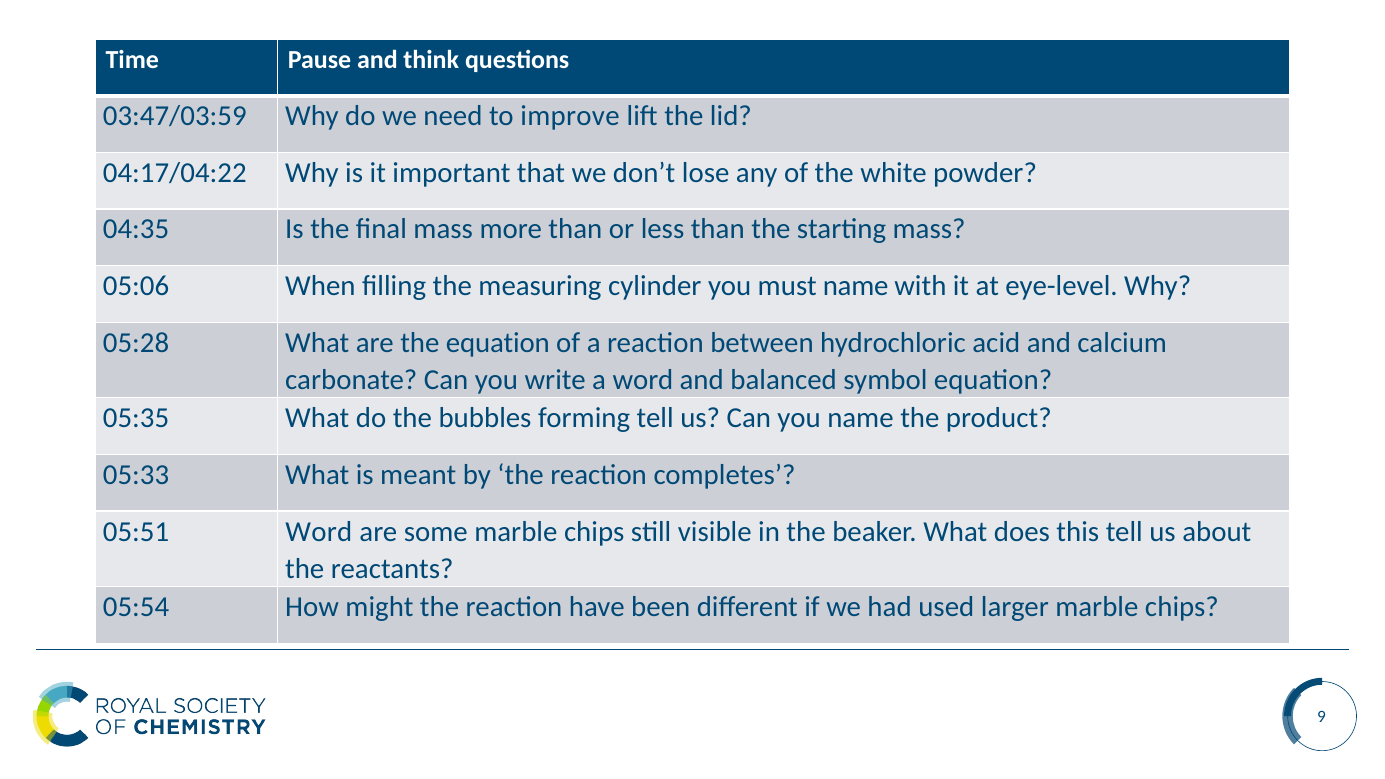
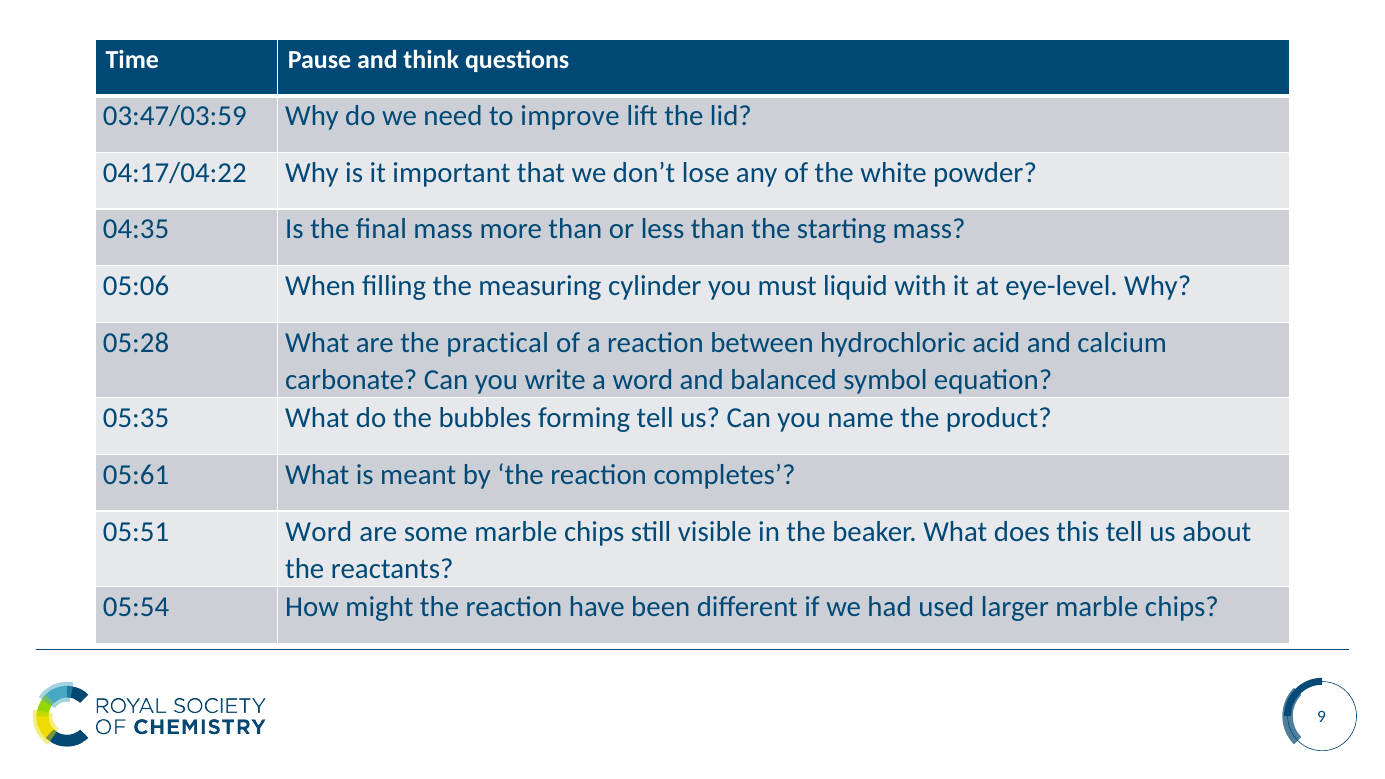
must name: name -> liquid
the equation: equation -> practical
05:33: 05:33 -> 05:61
